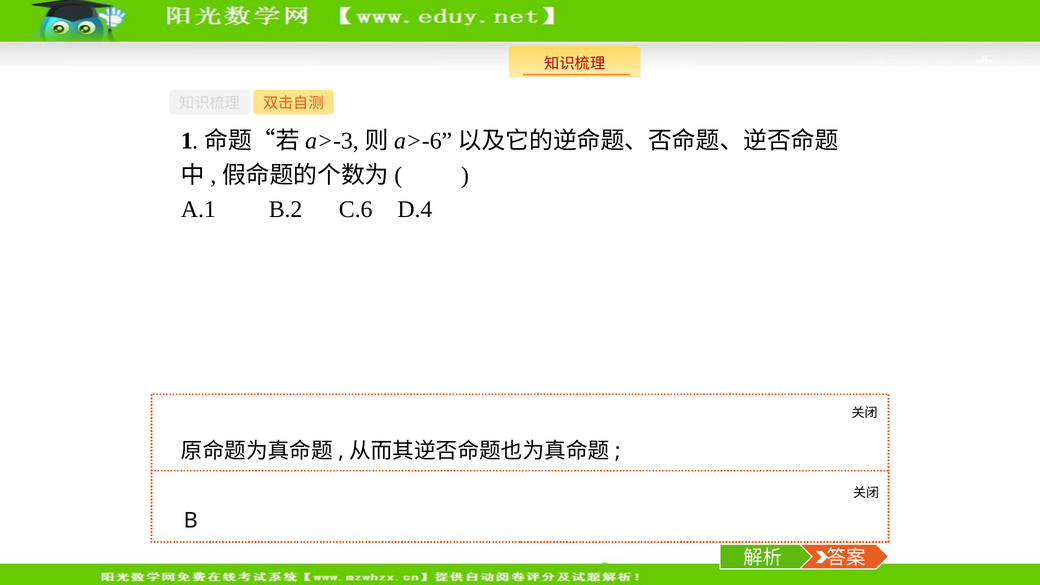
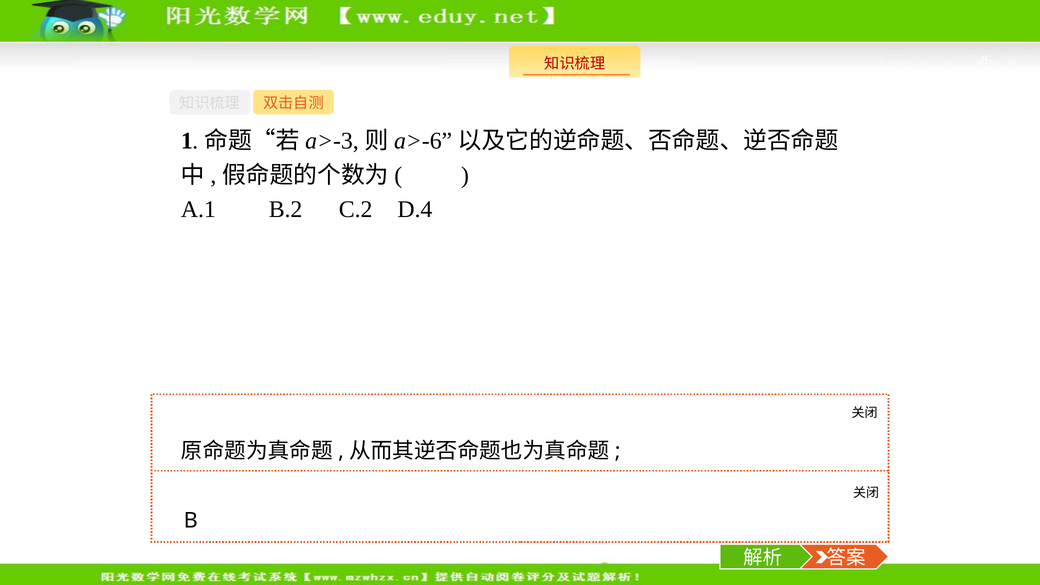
C.6: C.6 -> C.2
